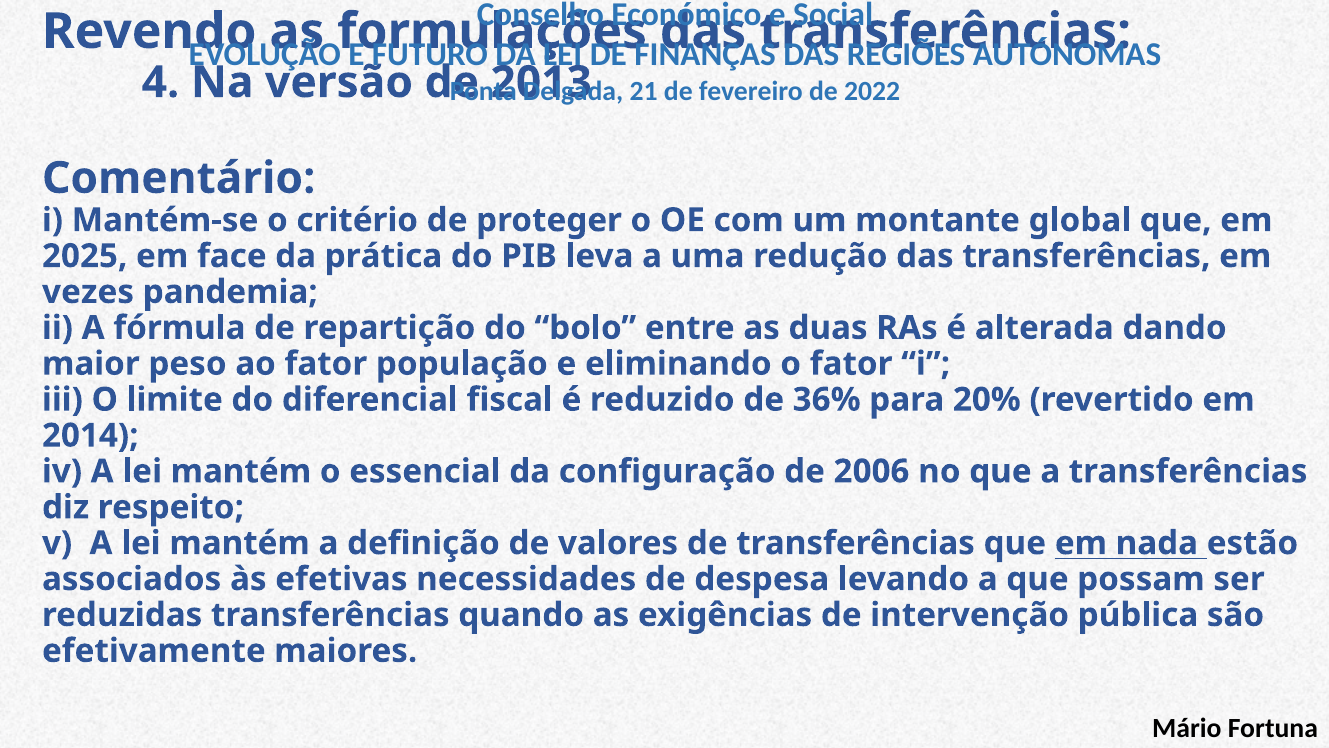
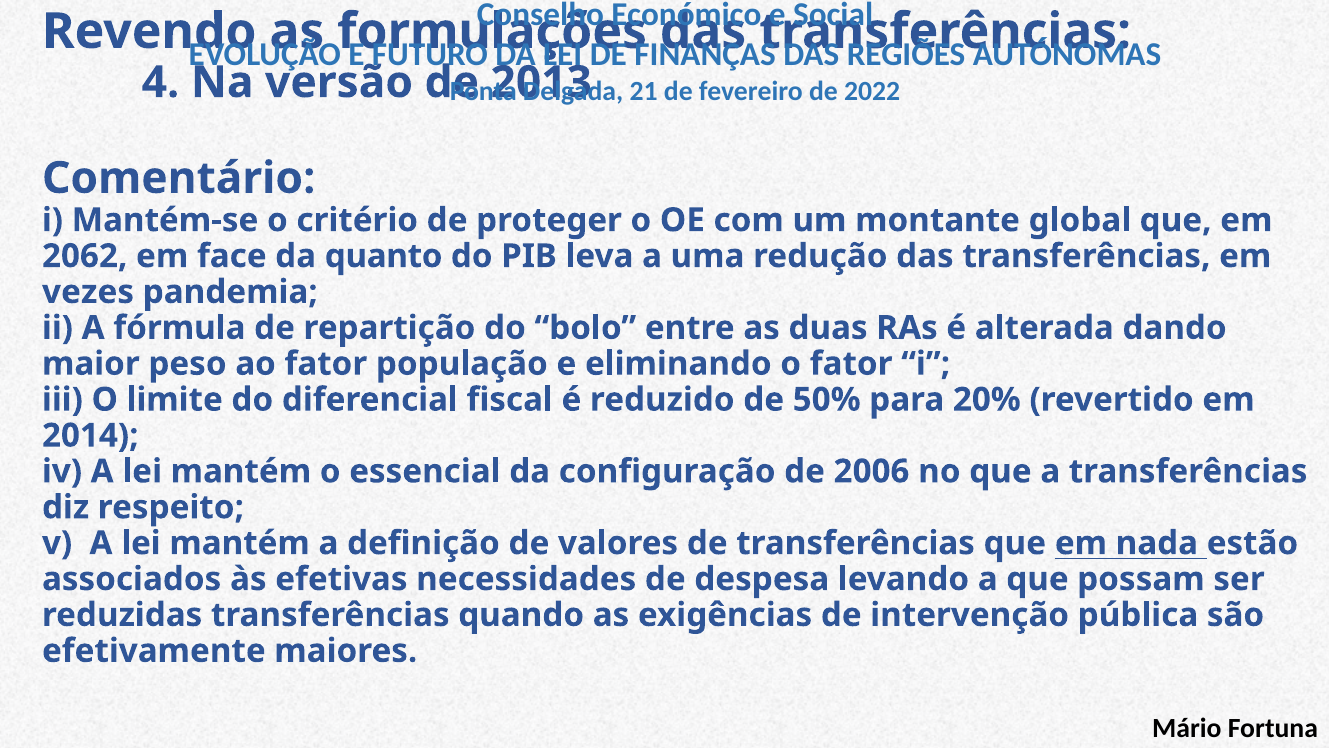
2025: 2025 -> 2062
prática: prática -> quanto
36%: 36% -> 50%
